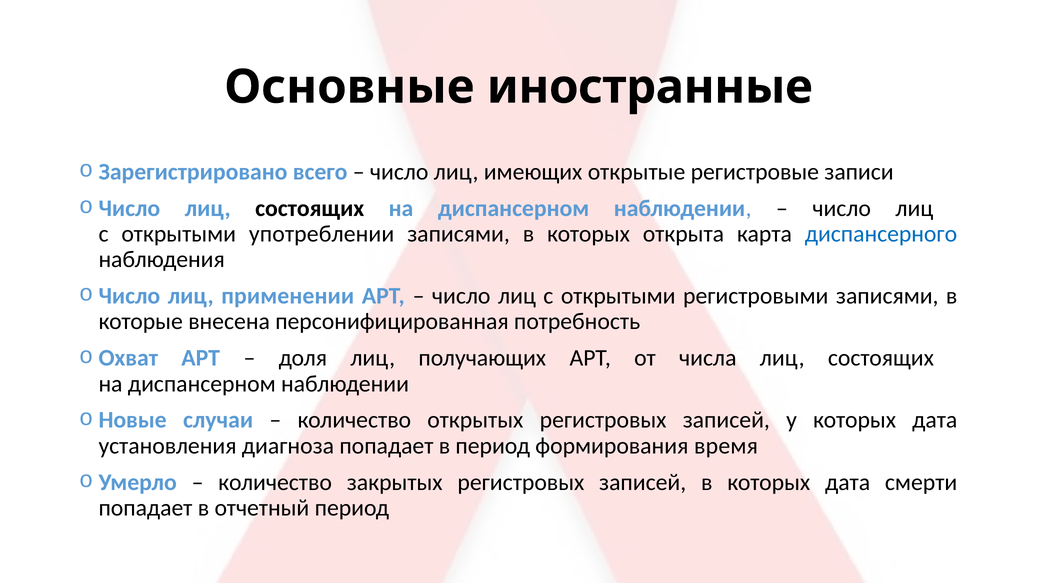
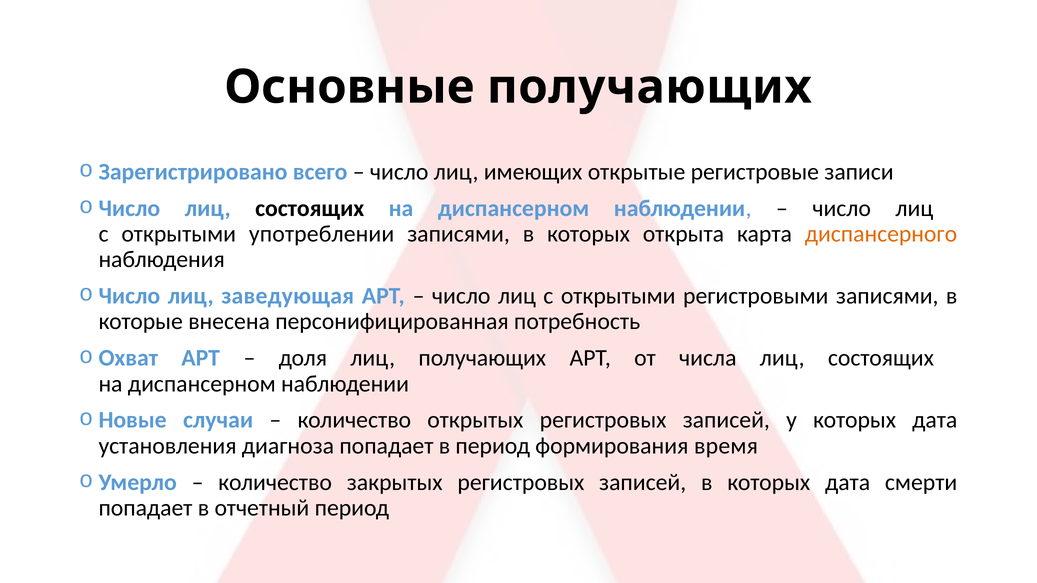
Основные иностранные: иностранные -> получающих
диспансерного colour: blue -> orange
применении: применении -> заведующая
